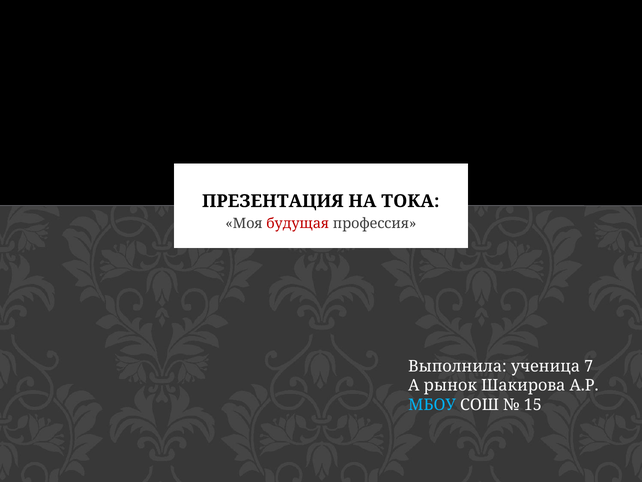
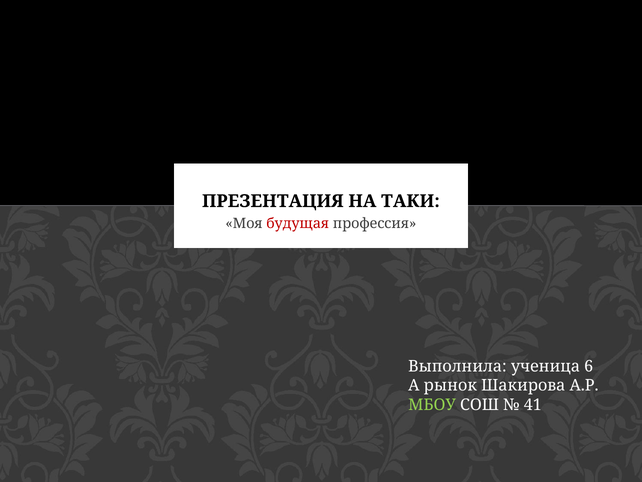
ТОКА: ТОКА -> ТАКИ
7: 7 -> 6
МБОУ colour: light blue -> light green
15: 15 -> 41
